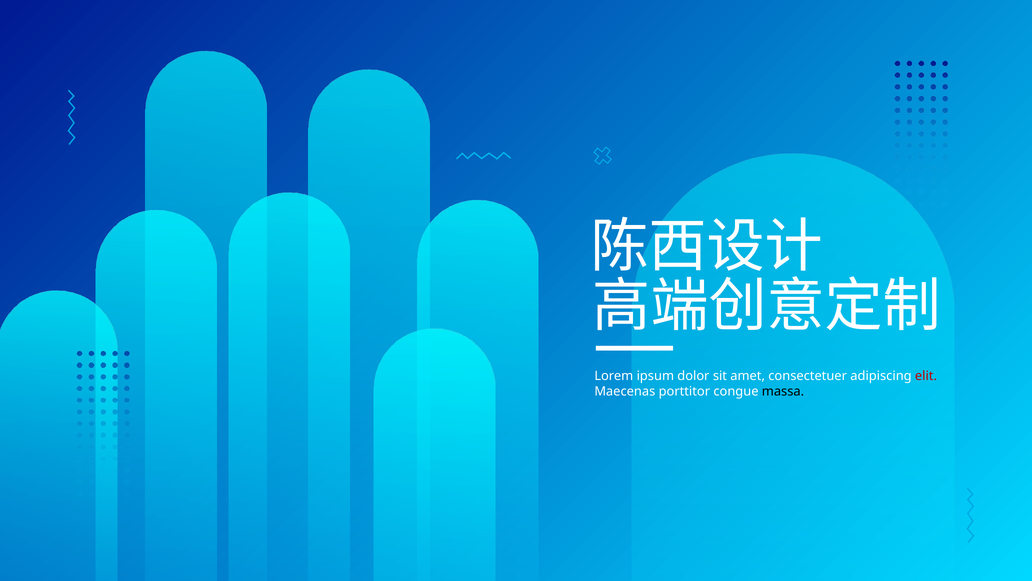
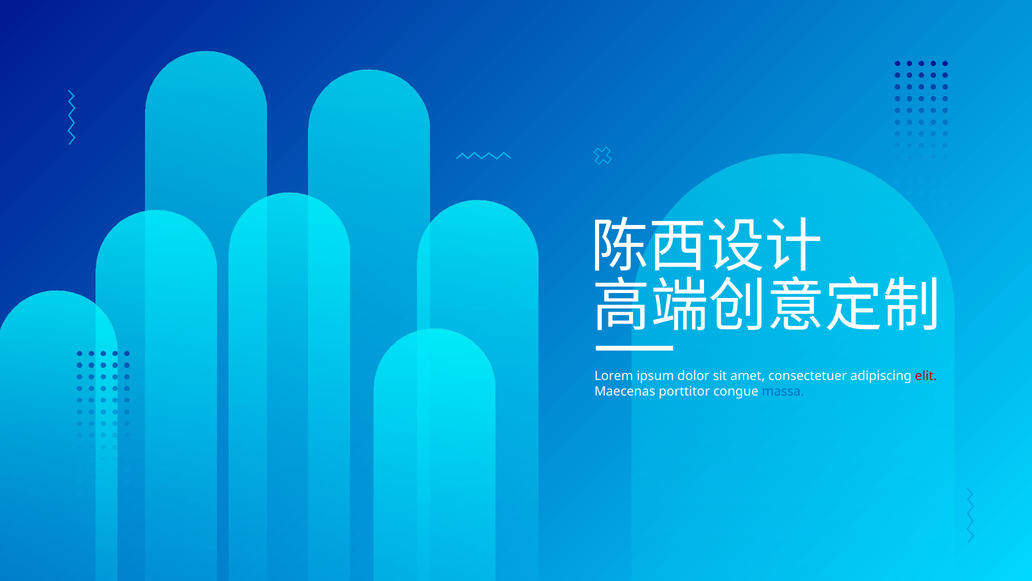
massa colour: black -> blue
